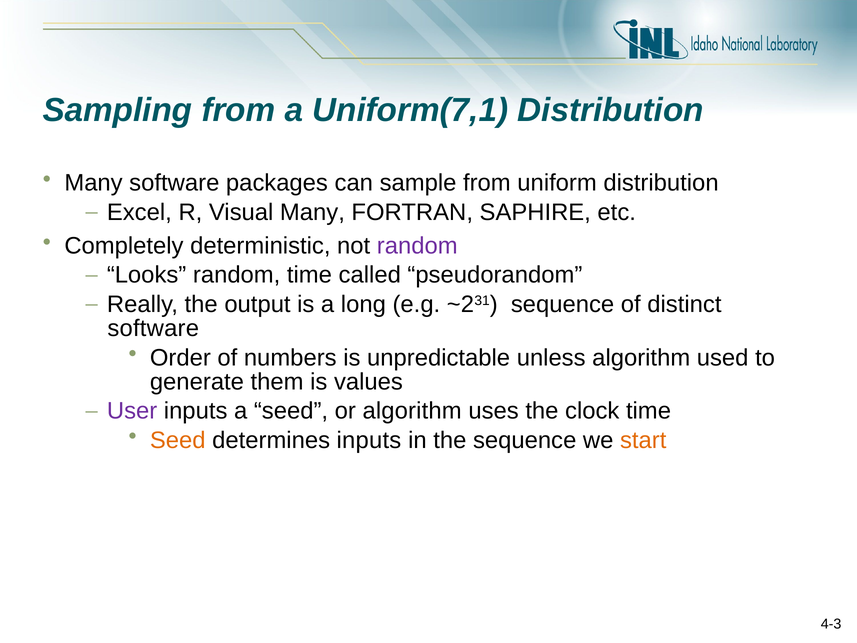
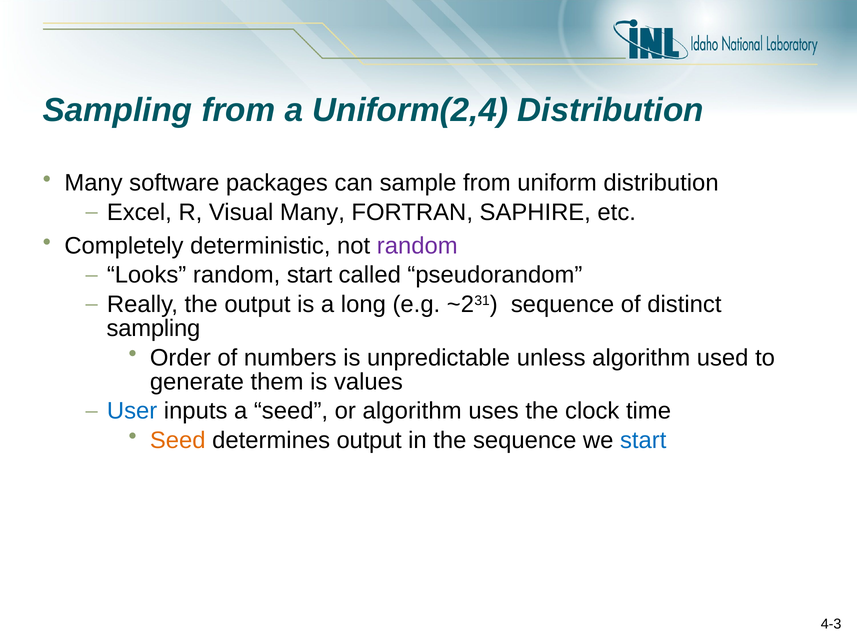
Uniform(7,1: Uniform(7,1 -> Uniform(2,4
random time: time -> start
software at (153, 328): software -> sampling
User colour: purple -> blue
determines inputs: inputs -> output
start at (643, 440) colour: orange -> blue
